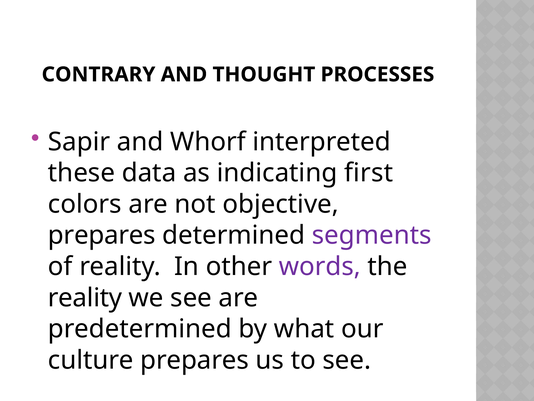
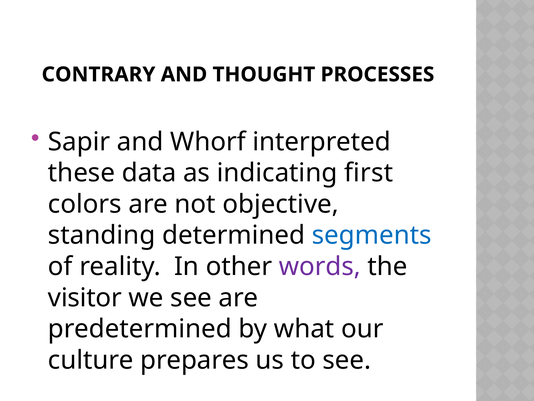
prepares at (102, 235): prepares -> standing
segments colour: purple -> blue
reality at (85, 297): reality -> visitor
